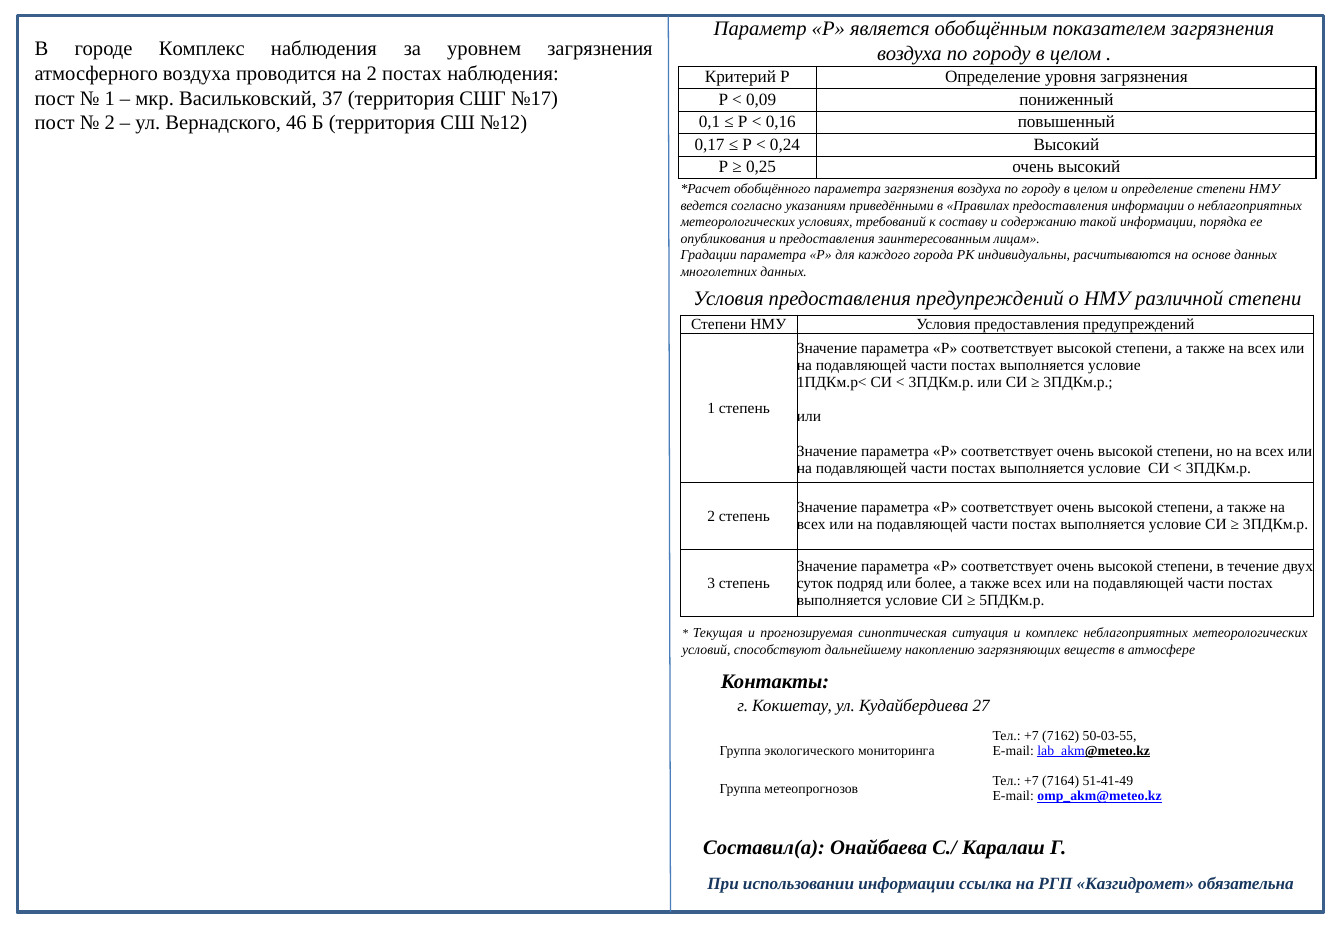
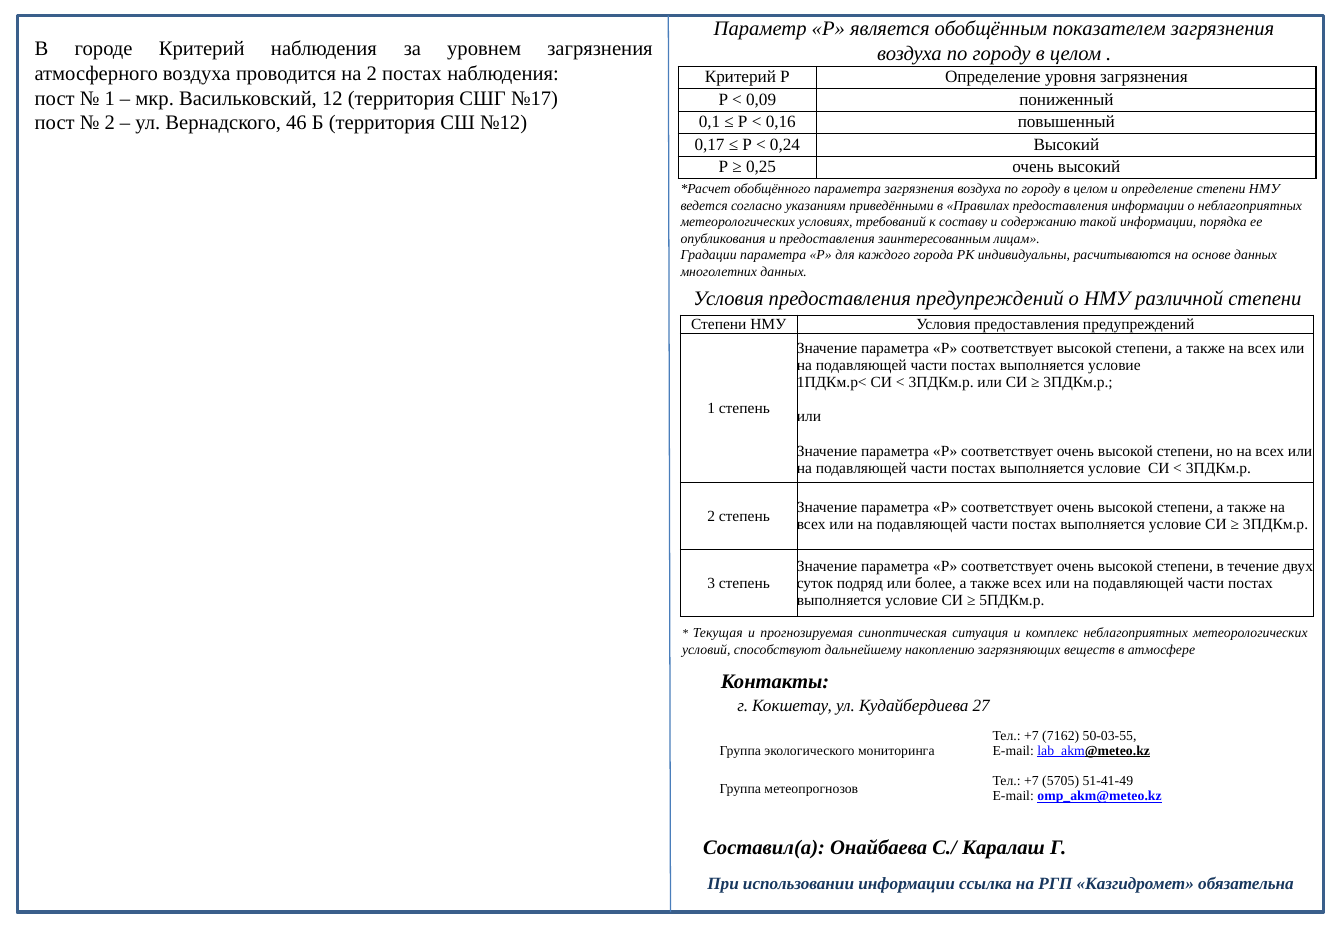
городе Комплекс: Комплекс -> Критерий
37: 37 -> 12
7164: 7164 -> 5705
